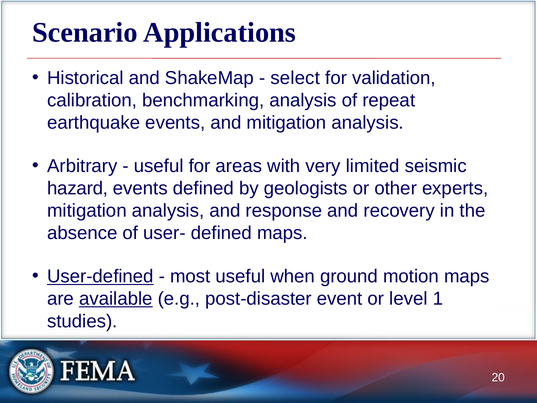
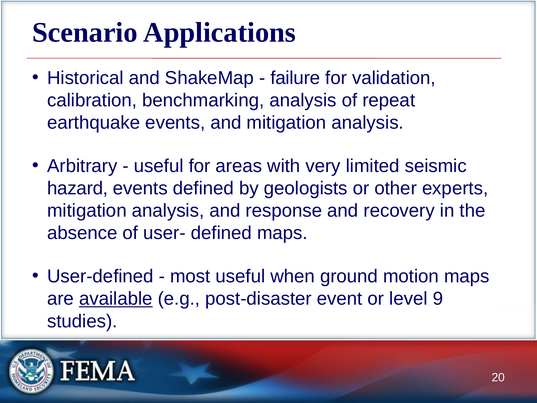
select: select -> failure
User-defined underline: present -> none
1: 1 -> 9
